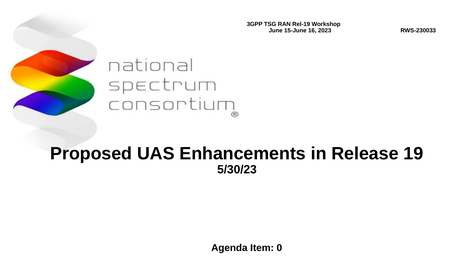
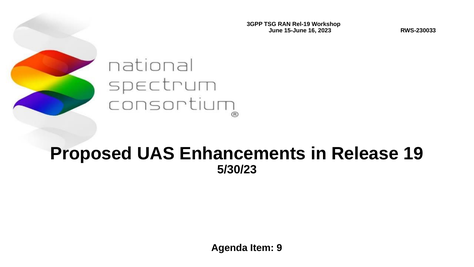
0: 0 -> 9
